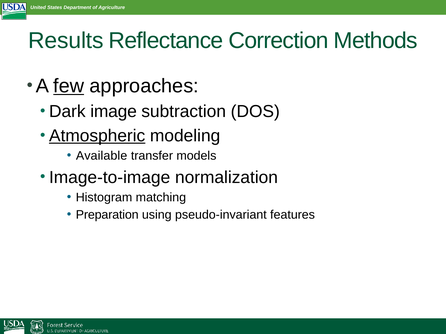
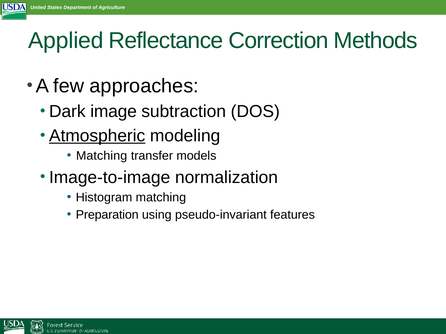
Results: Results -> Applied
few underline: present -> none
Available at (102, 156): Available -> Matching
